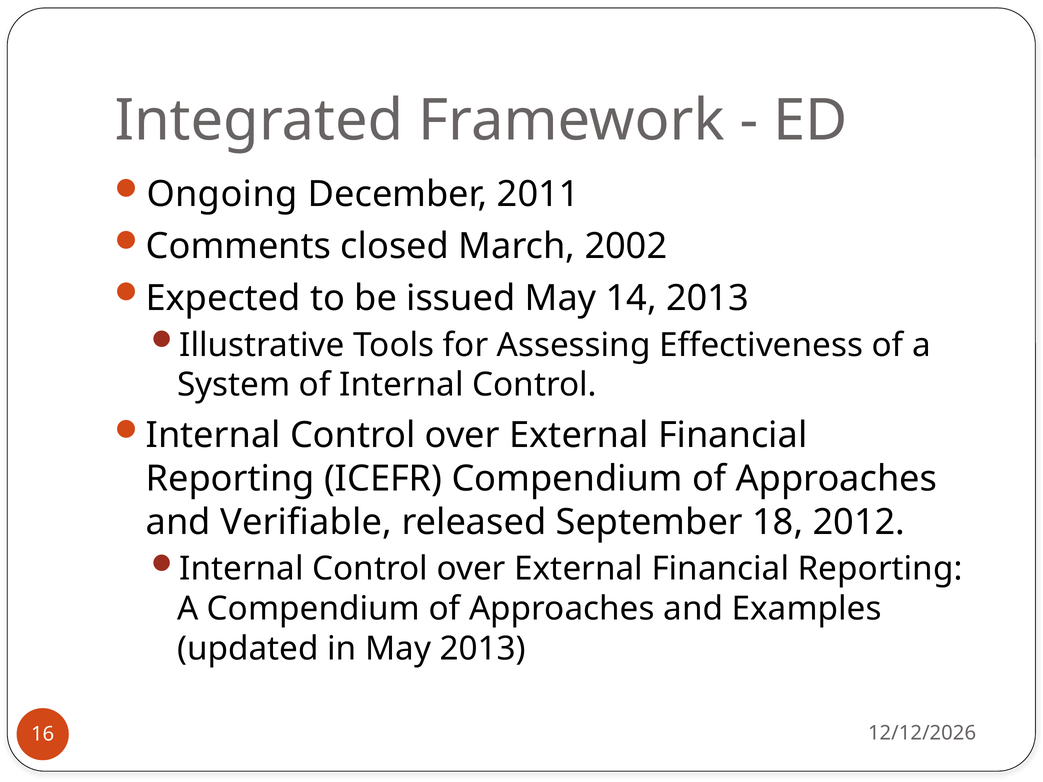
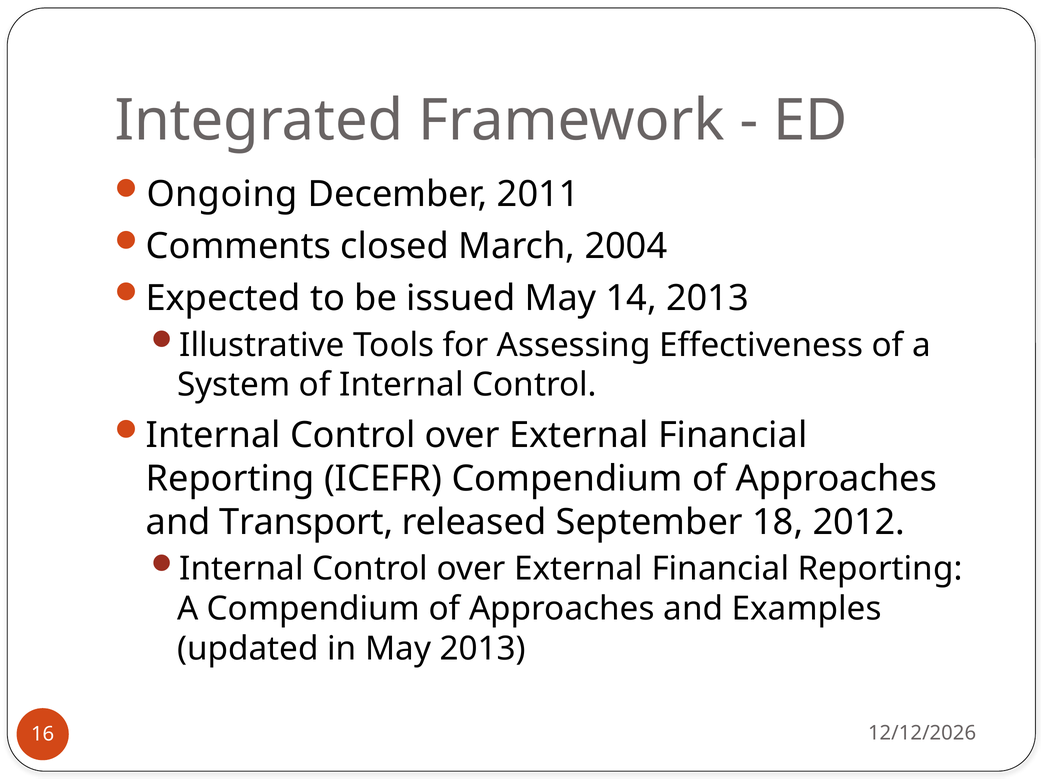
2002: 2002 -> 2004
Verifiable: Verifiable -> Transport
